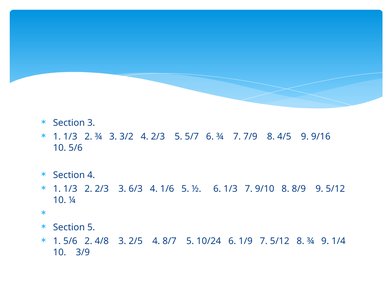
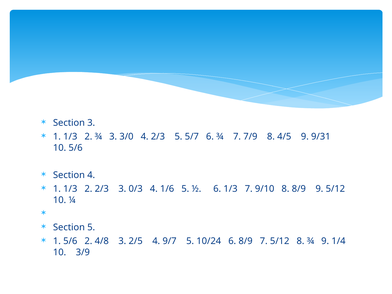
3/2: 3/2 -> 3/0
9/16: 9/16 -> 9/31
6/3: 6/3 -> 0/3
8/7: 8/7 -> 9/7
6 1/9: 1/9 -> 8/9
